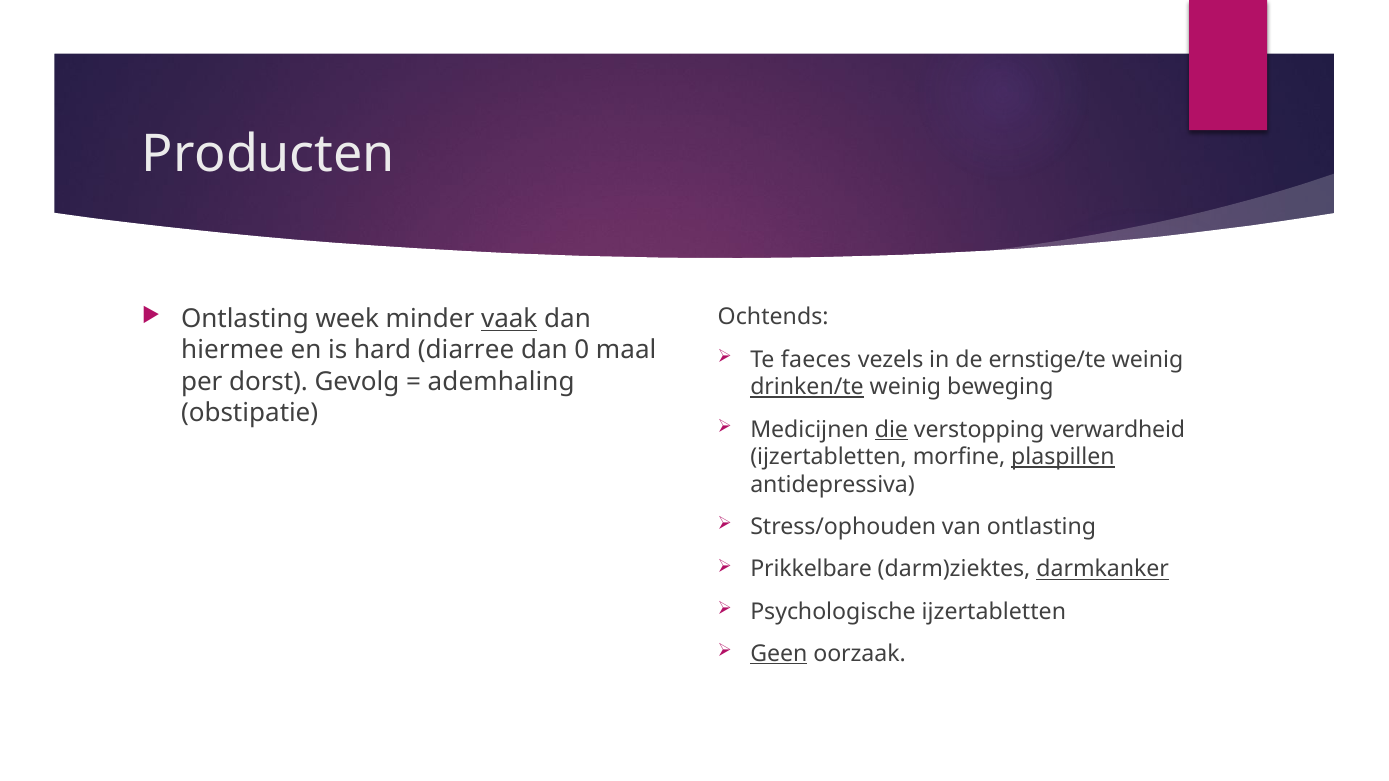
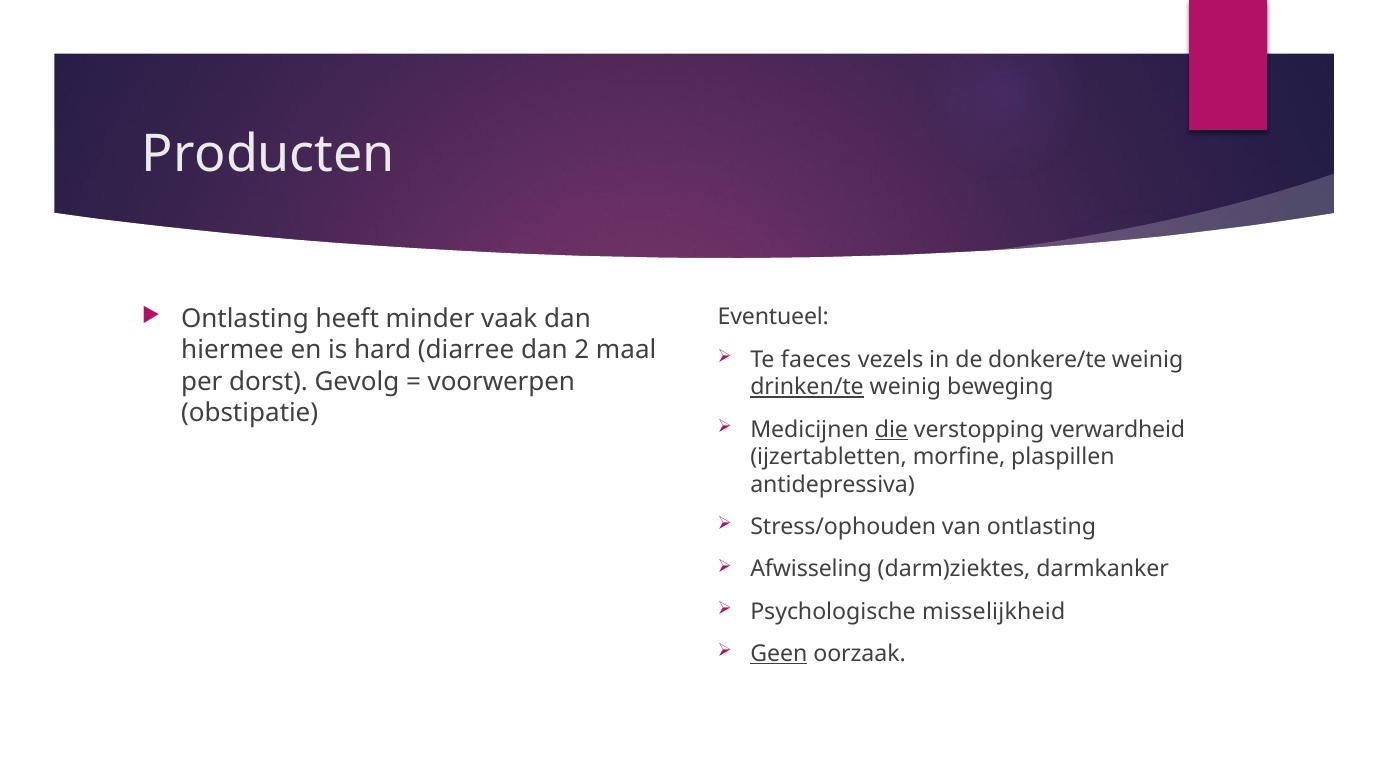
week: week -> heeft
vaak underline: present -> none
Ochtends: Ochtends -> Eventueel
0: 0 -> 2
ernstige/te: ernstige/te -> donkere/te
ademhaling: ademhaling -> voorwerpen
plaspillen underline: present -> none
Prikkelbare: Prikkelbare -> Afwisseling
darmkanker underline: present -> none
Psychologische ijzertabletten: ijzertabletten -> misselijkheid
